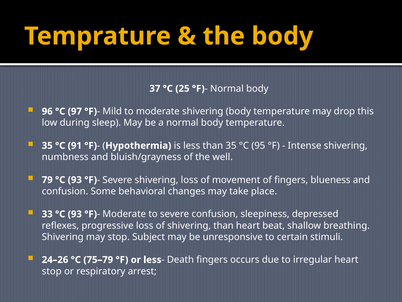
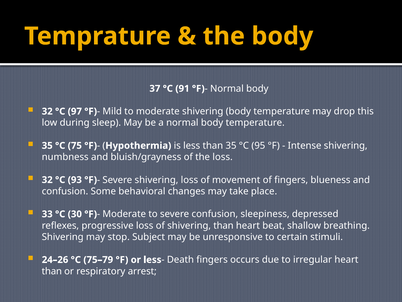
25: 25 -> 91
96 at (47, 111): 96 -> 32
91: 91 -> 75
the well: well -> loss
79 at (47, 180): 79 -> 32
33 °C 93: 93 -> 30
stop at (52, 271): stop -> than
